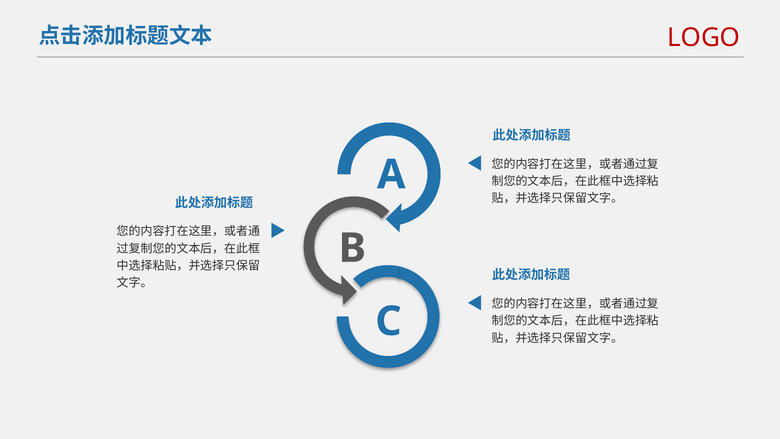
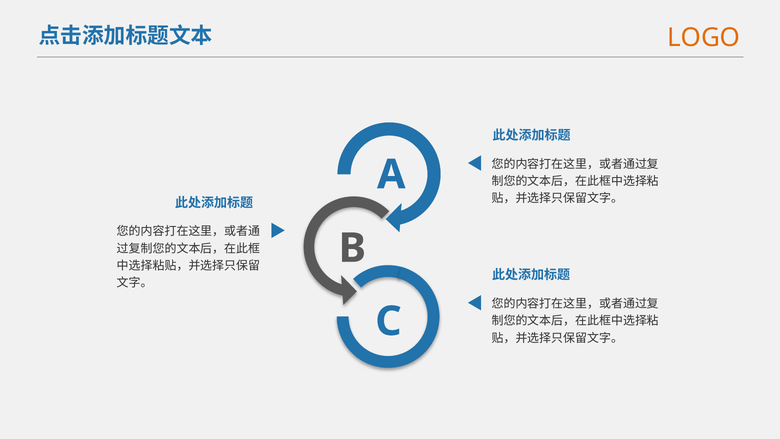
LOGO colour: red -> orange
